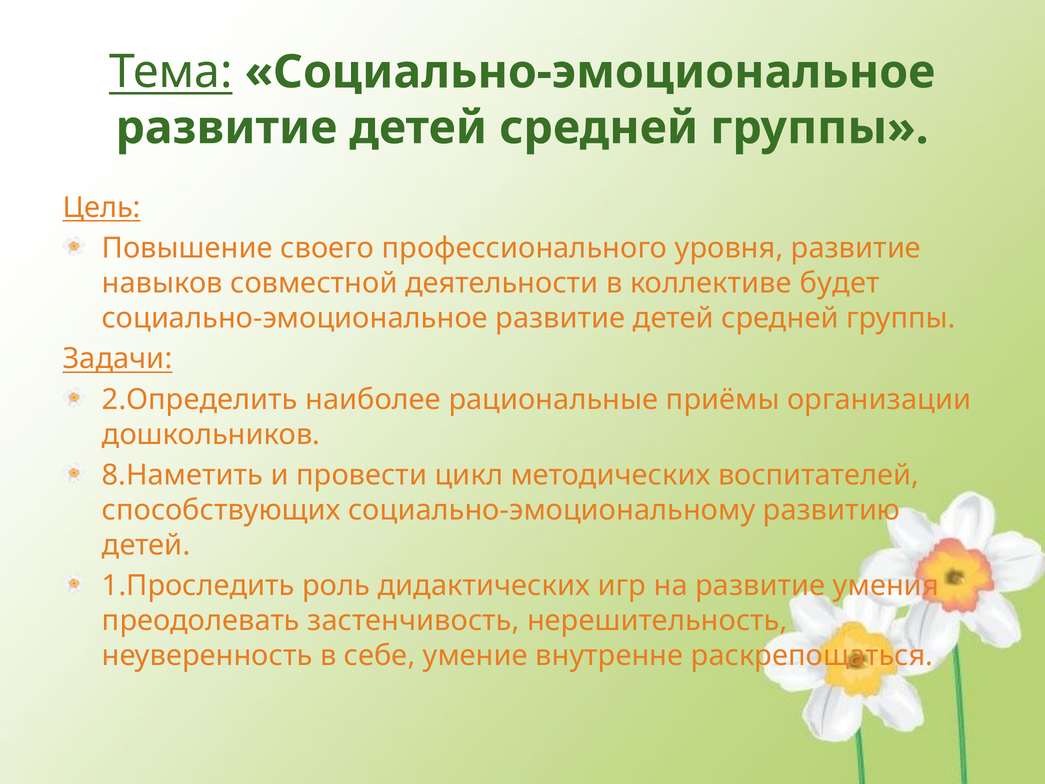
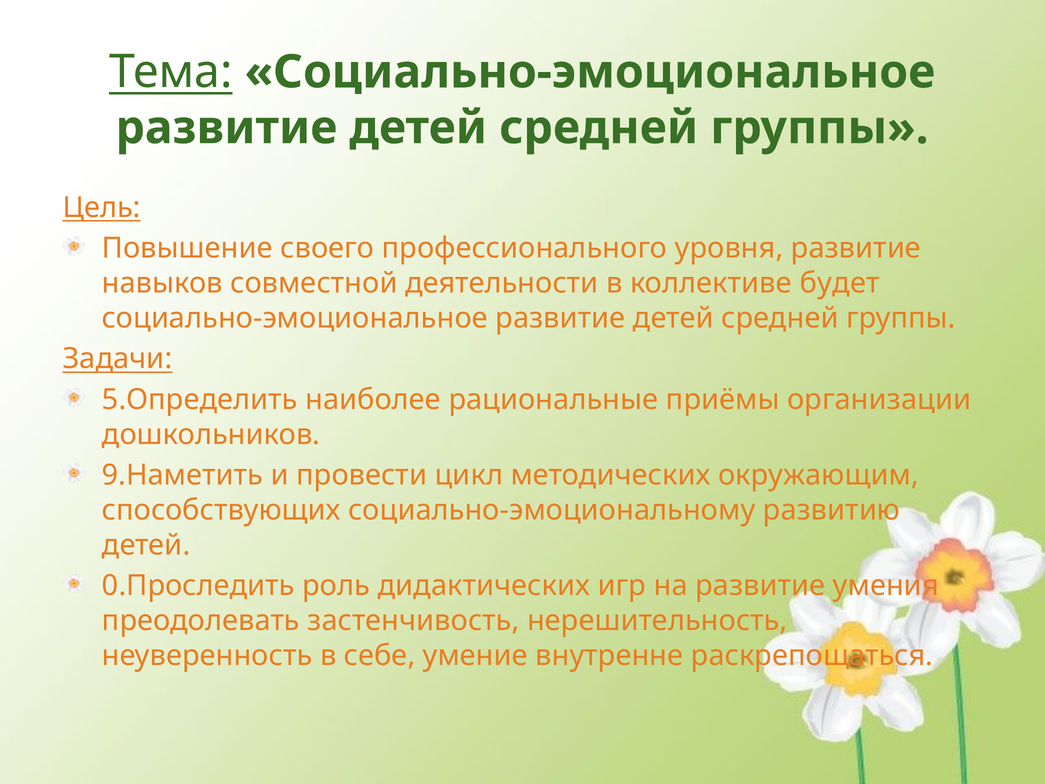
2.Определить: 2.Определить -> 5.Определить
8.Наметить: 8.Наметить -> 9.Наметить
воспитателей: воспитателей -> окружающим
1.Проследить: 1.Проследить -> 0.Проследить
